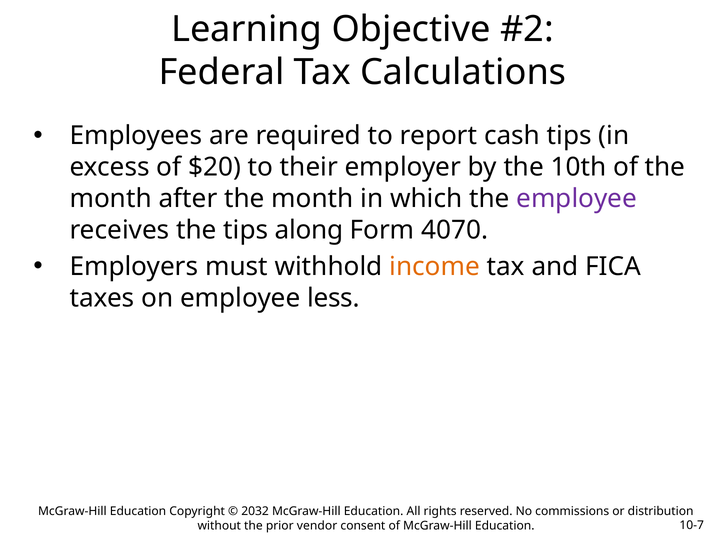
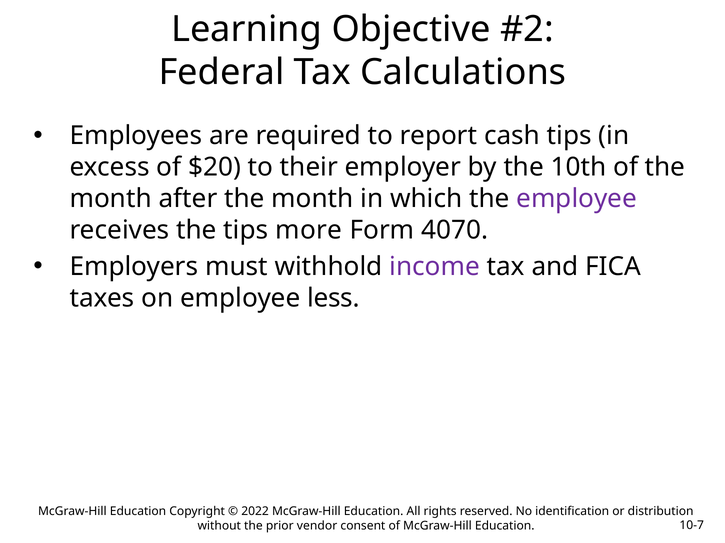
along: along -> more
income colour: orange -> purple
2032: 2032 -> 2022
commissions: commissions -> identification
